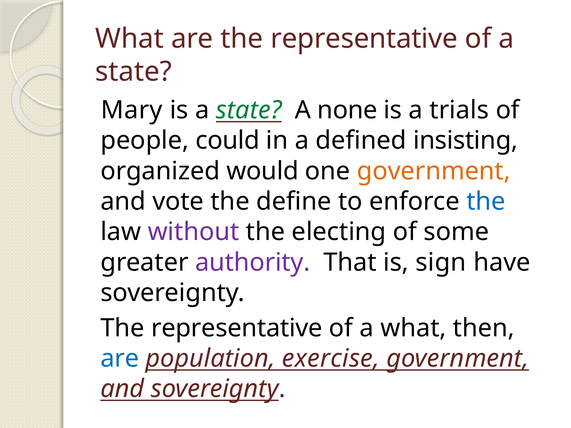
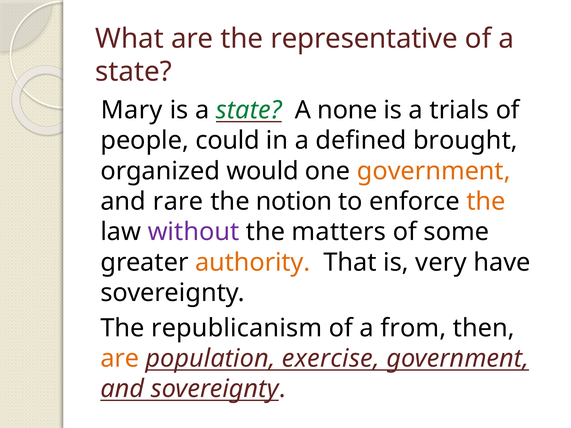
insisting: insisting -> brought
vote: vote -> rare
define: define -> notion
the at (486, 202) colour: blue -> orange
electing: electing -> matters
authority colour: purple -> orange
sign: sign -> very
representative at (237, 328): representative -> republicanism
a what: what -> from
are at (120, 359) colour: blue -> orange
